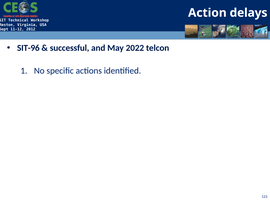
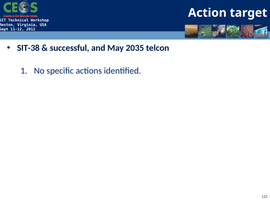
delays: delays -> target
SIT-96: SIT-96 -> SIT-38
2022: 2022 -> 2035
